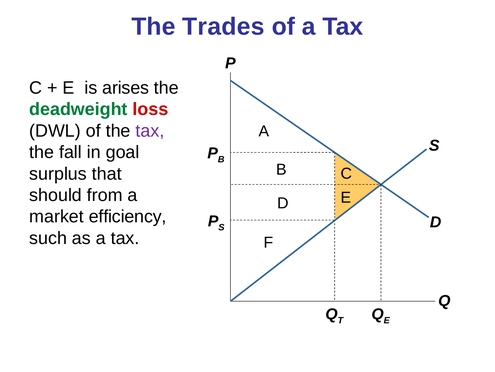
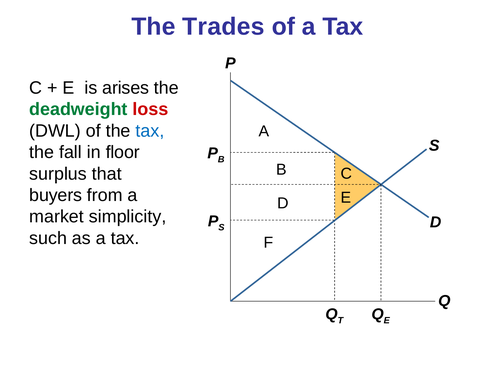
tax at (150, 131) colour: purple -> blue
goal: goal -> floor
should: should -> buyers
efficiency: efficiency -> simplicity
